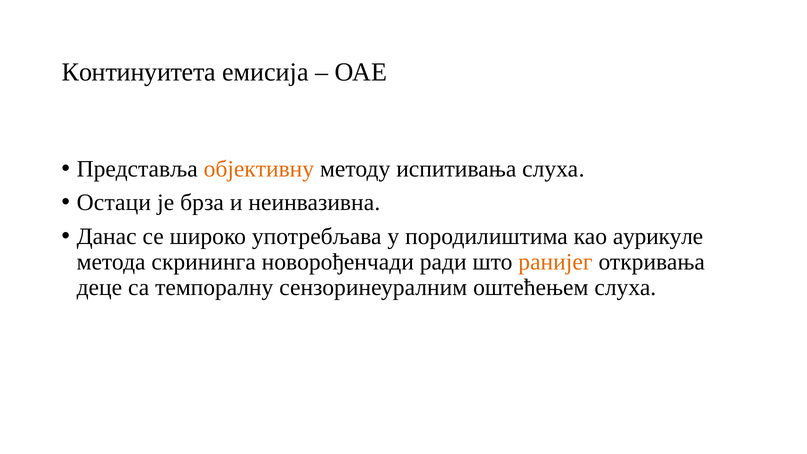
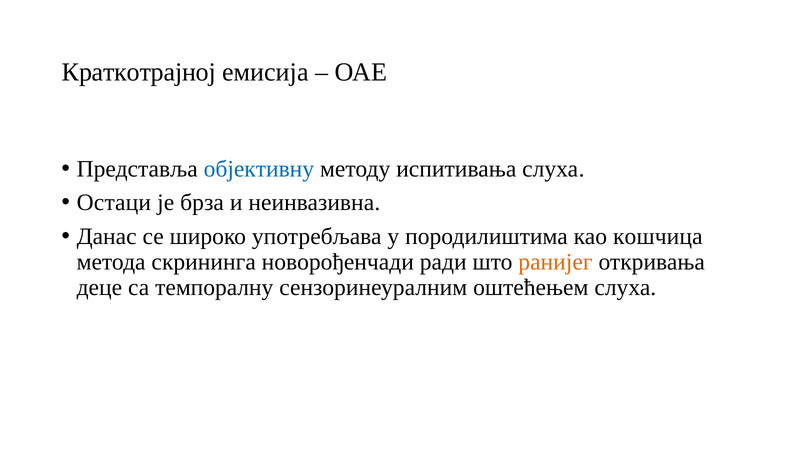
Континуитета: Континуитета -> Краткотрајној
објективну colour: orange -> blue
аурикуле: аурикуле -> кошчица
